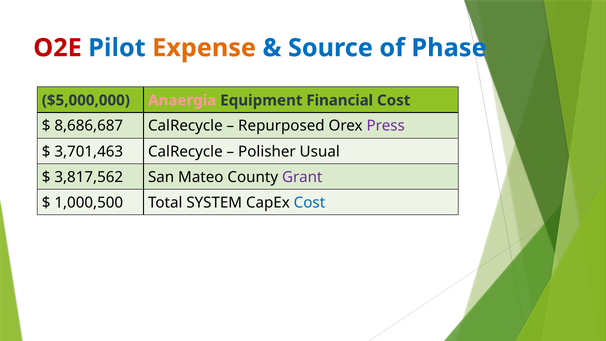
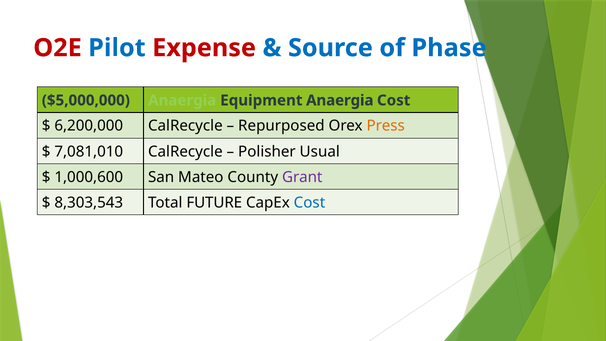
Expense colour: orange -> red
Anaergia at (182, 100) colour: pink -> light green
Equipment Financial: Financial -> Anaergia
8,686,687: 8,686,687 -> 6,200,000
Press colour: purple -> orange
3,701,463: 3,701,463 -> 7,081,010
3,817,562: 3,817,562 -> 1,000,600
1,000,500: 1,000,500 -> 8,303,543
SYSTEM: SYSTEM -> FUTURE
